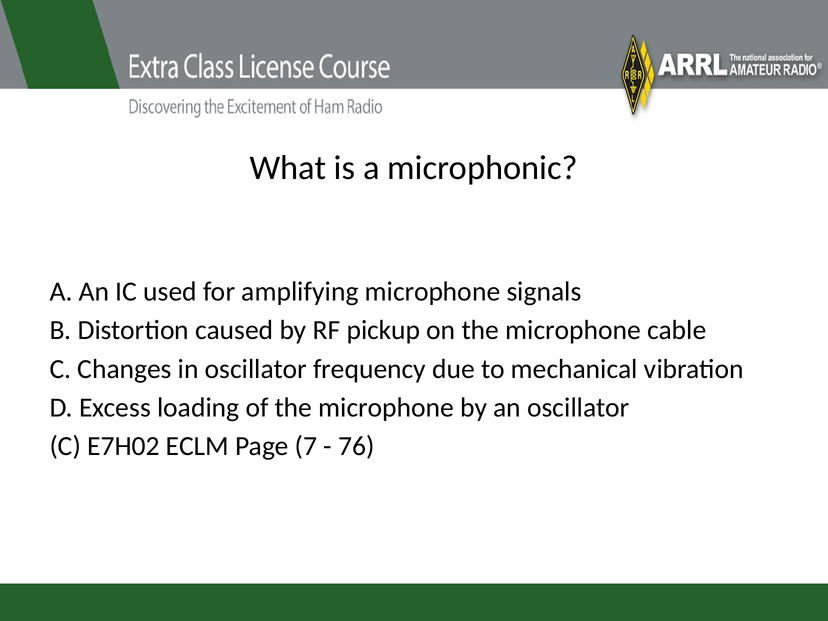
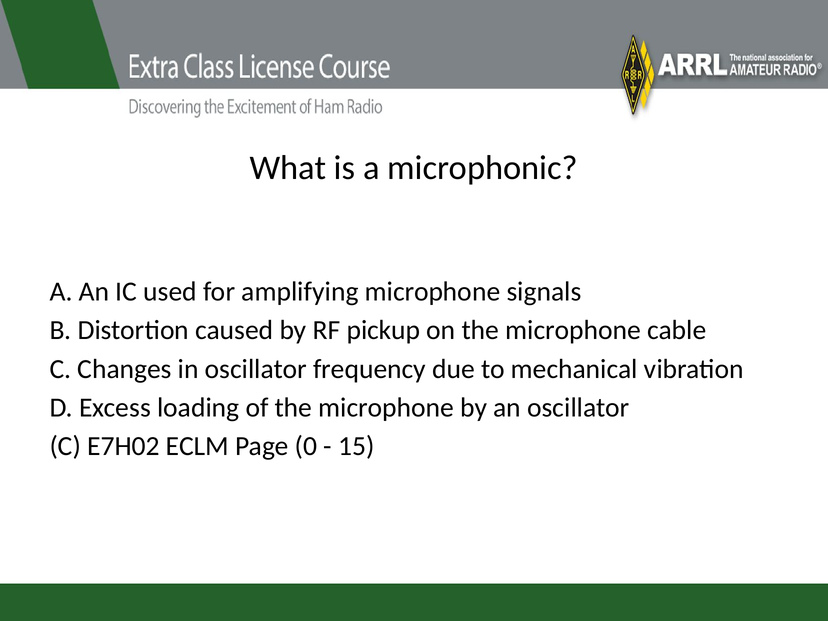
7: 7 -> 0
76: 76 -> 15
